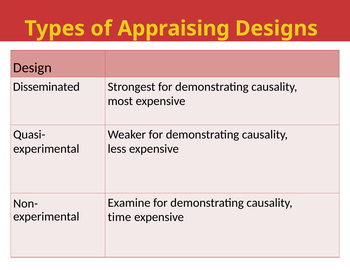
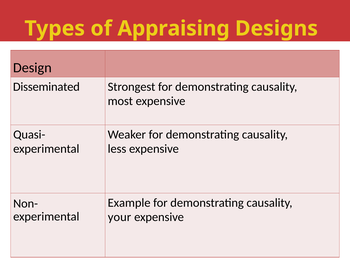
Examine: Examine -> Example
time: time -> your
